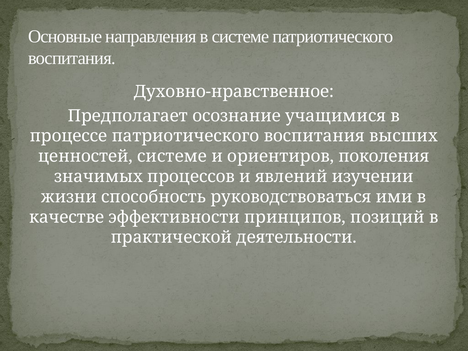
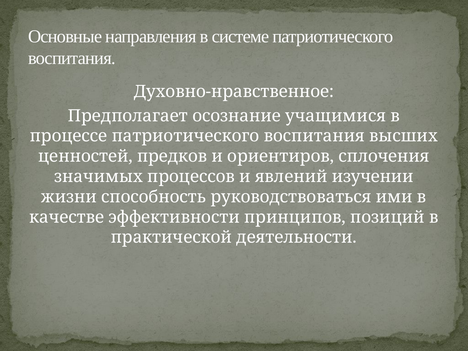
ценностей системе: системе -> предков
поколения: поколения -> сплочения
